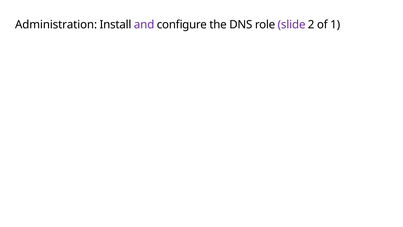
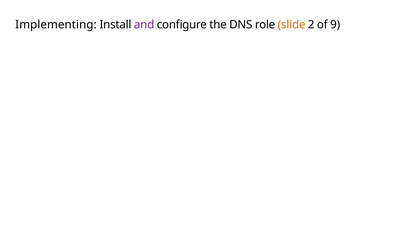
Administration: Administration -> Implementing
slide colour: purple -> orange
1: 1 -> 9
